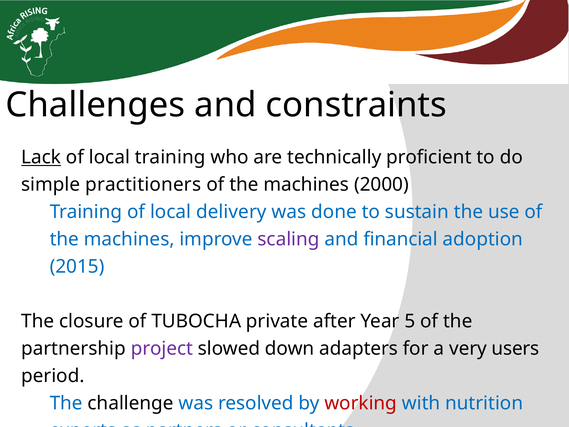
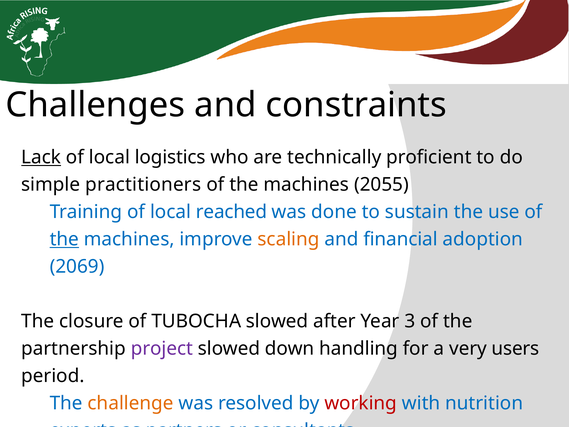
local training: training -> logistics
2000: 2000 -> 2055
delivery: delivery -> reached
the at (64, 239) underline: none -> present
scaling colour: purple -> orange
2015: 2015 -> 2069
TUBOCHA private: private -> slowed
5: 5 -> 3
adapters: adapters -> handling
challenge colour: black -> orange
